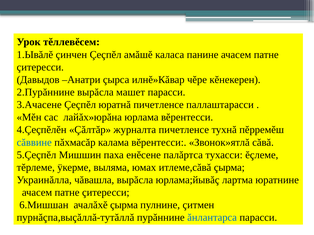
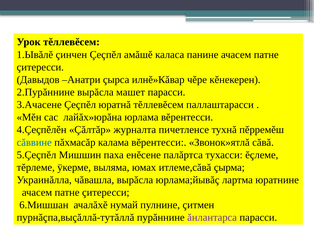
юратнă пичетленсе: пичетленсе -> тĕллевĕсем
ачалăхĕ çырма: çырма -> нумай
ăнлантарса colour: blue -> purple
